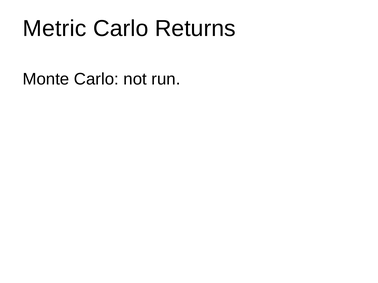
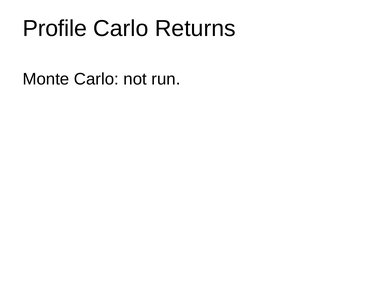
Metric: Metric -> Profile
